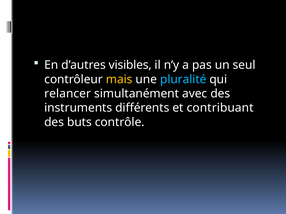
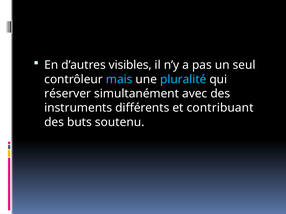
mais colour: yellow -> light blue
relancer: relancer -> réserver
contrôle: contrôle -> soutenu
